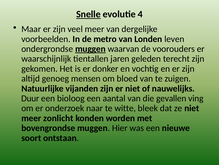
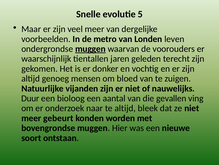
Snelle underline: present -> none
4: 4 -> 5
te witte: witte -> altijd
zonlicht: zonlicht -> gebeurt
